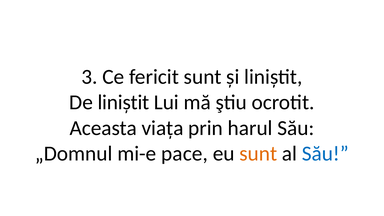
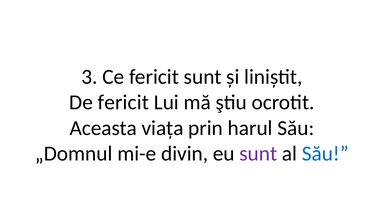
De liniștit: liniștit -> fericit
pace: pace -> divin
sunt at (258, 154) colour: orange -> purple
